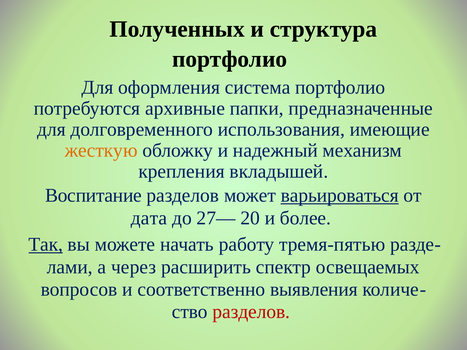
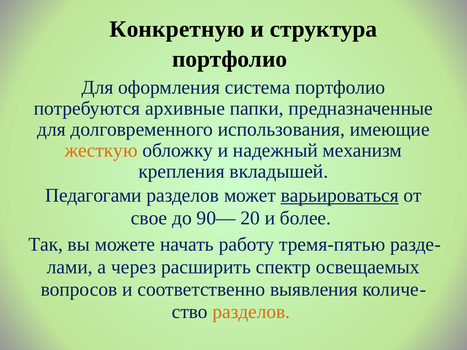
Полученных: Полученных -> Конкретную
Воспитание: Воспитание -> Педагогами
дата: дата -> свое
27—: 27— -> 90—
Так underline: present -> none
разделов at (251, 312) colour: red -> orange
